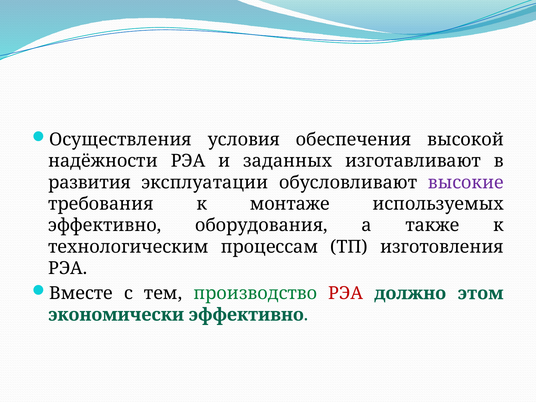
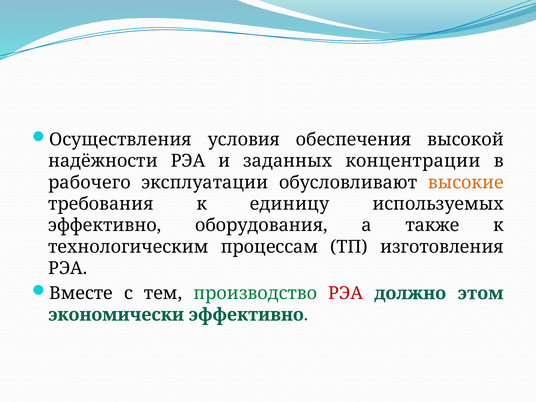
изготавливают: изготавливают -> концентрации
развития: развития -> рабочего
высокие colour: purple -> orange
монтаже: монтаже -> единицу
